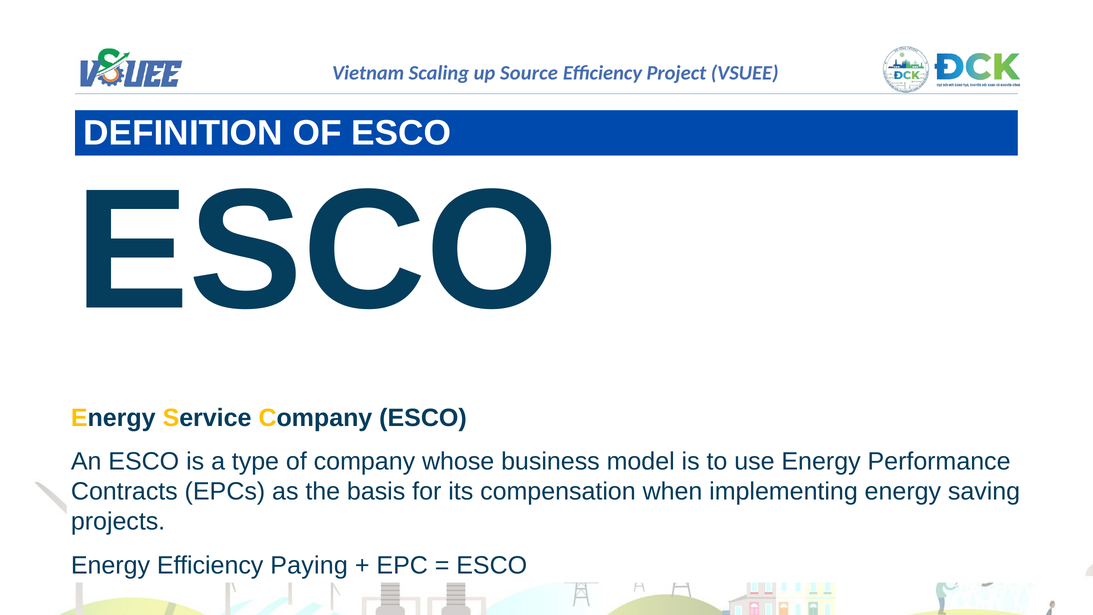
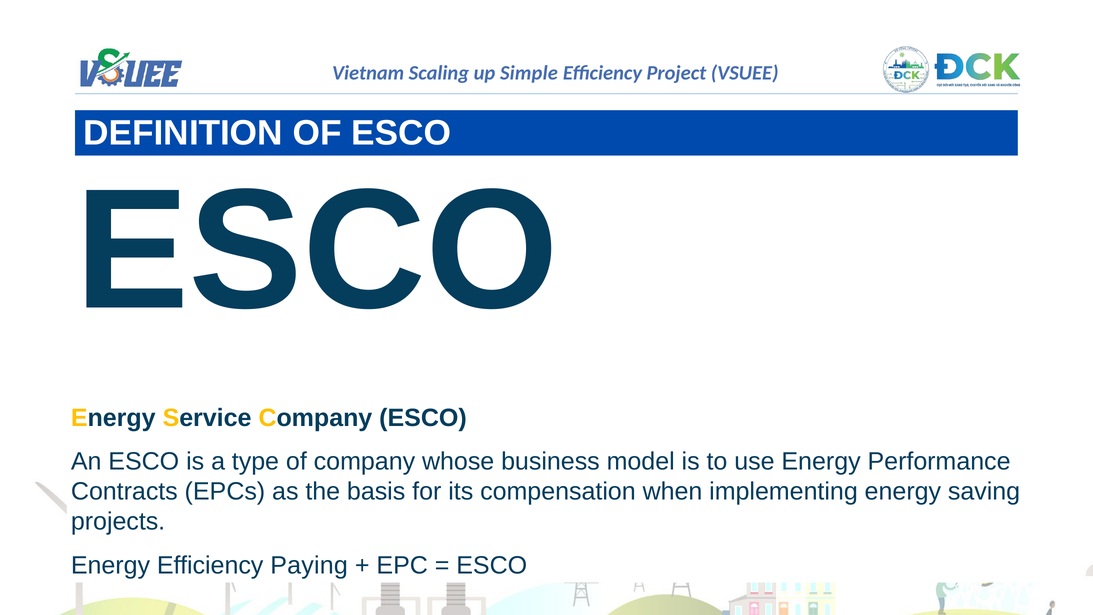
Source: Source -> Simple
